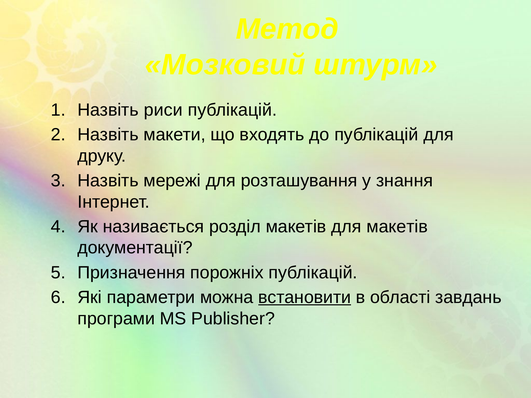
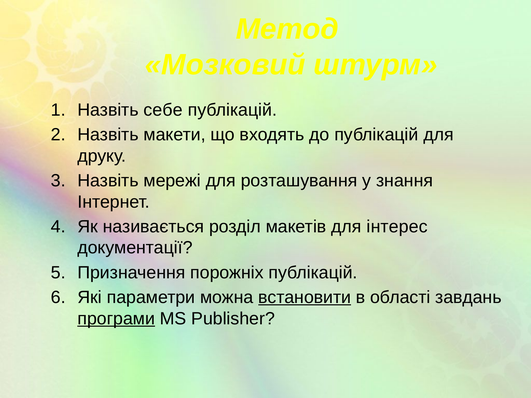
риси: риси -> себе
для макетів: макетів -> інтерес
програми underline: none -> present
